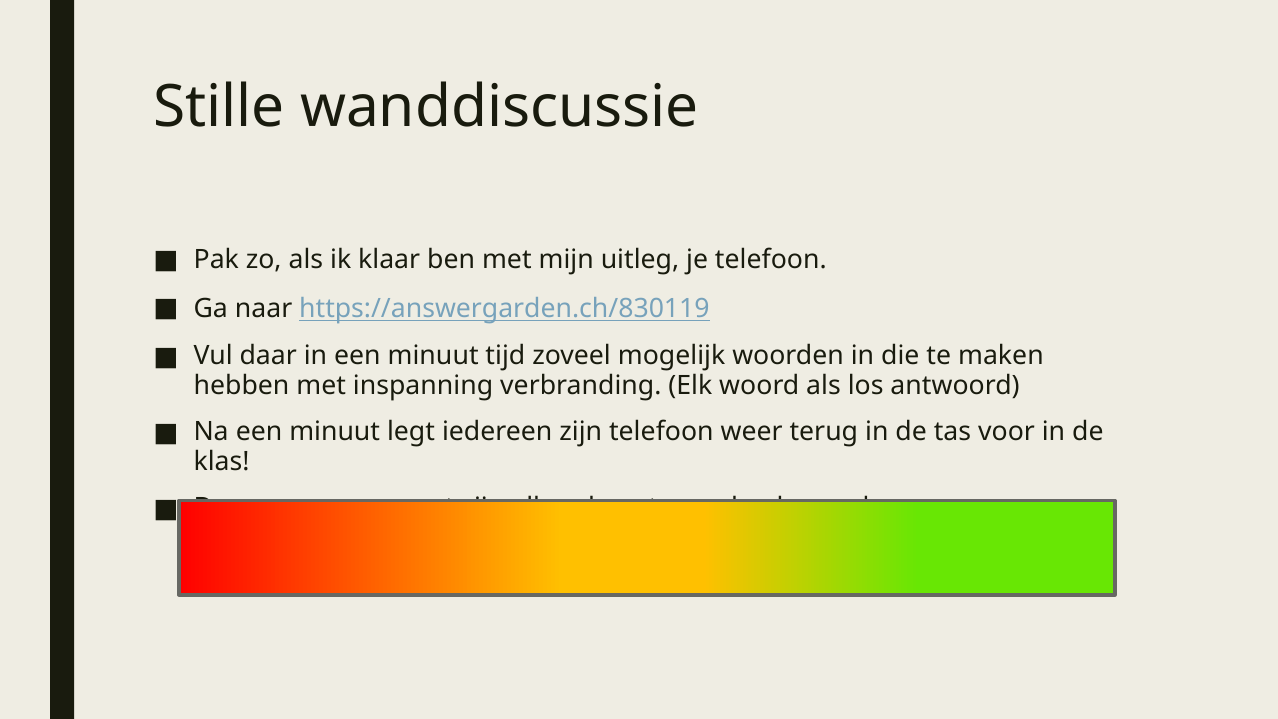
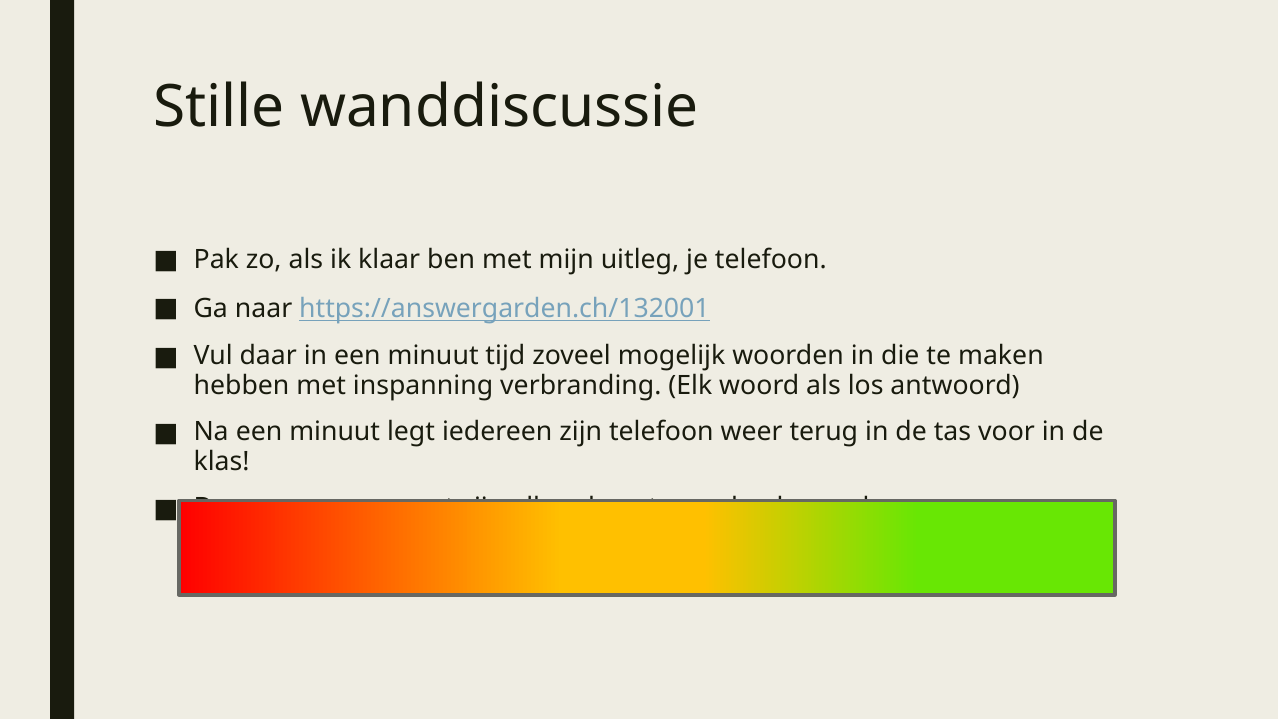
https://answergarden.ch/830119: https://answergarden.ch/830119 -> https://answergarden.ch/132001
